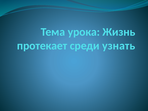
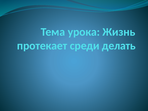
узнать: узнать -> делать
